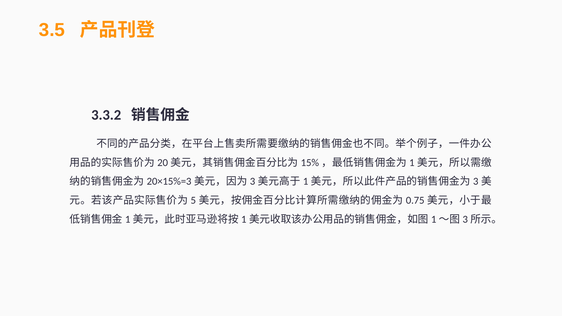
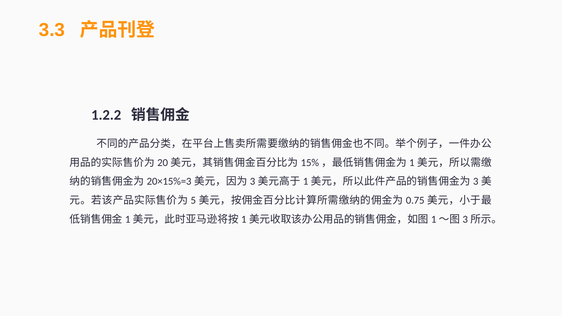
3.5: 3.5 -> 3.3
3.3.2: 3.3.2 -> 1.2.2
